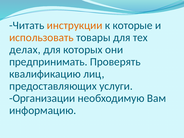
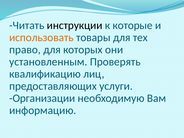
инструкции colour: orange -> black
делах: делах -> право
предпринимать: предпринимать -> установленным
